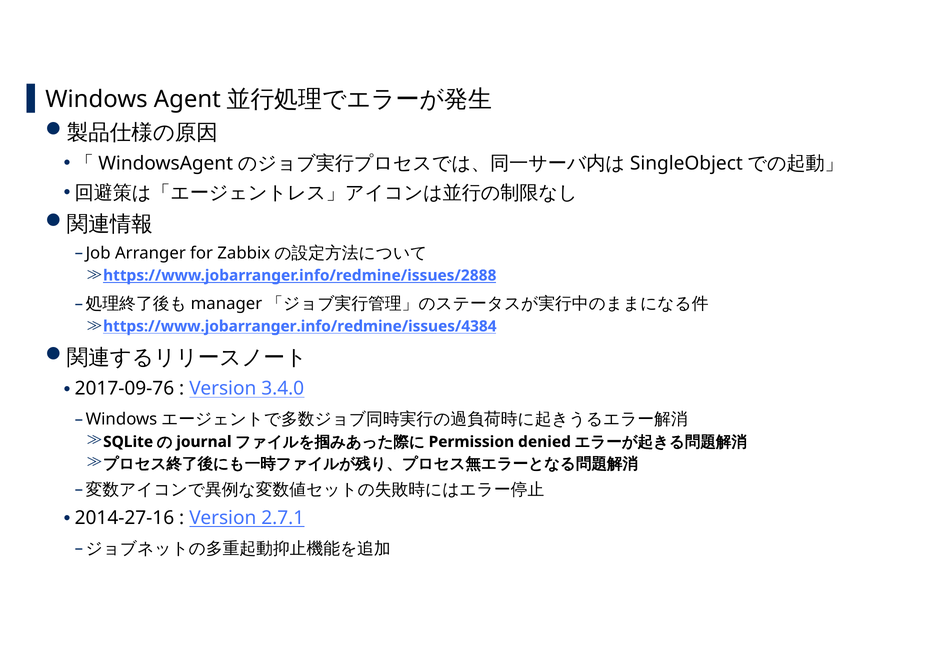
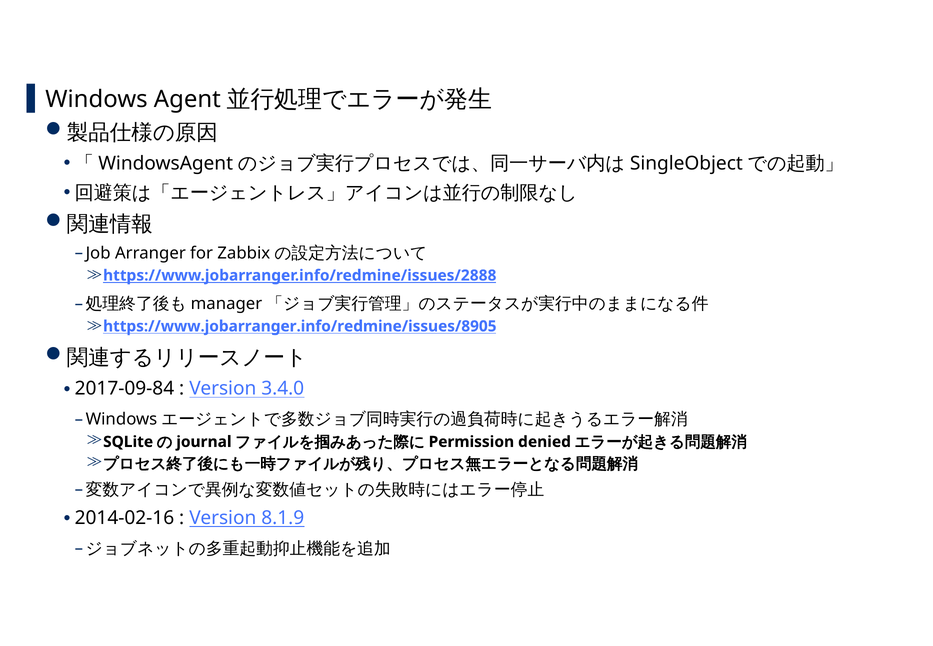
https://www.jobarranger.info/redmine/issues/4384: https://www.jobarranger.info/redmine/issues/4384 -> https://www.jobarranger.info/redmine/issues/8905
2017-09-76: 2017-09-76 -> 2017-09-84
2014-27-16: 2014-27-16 -> 2014-02-16
2.7.1: 2.7.1 -> 8.1.9
